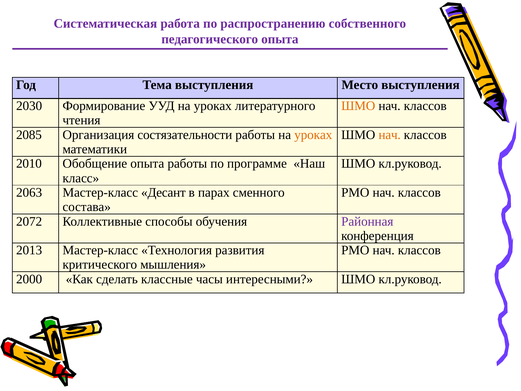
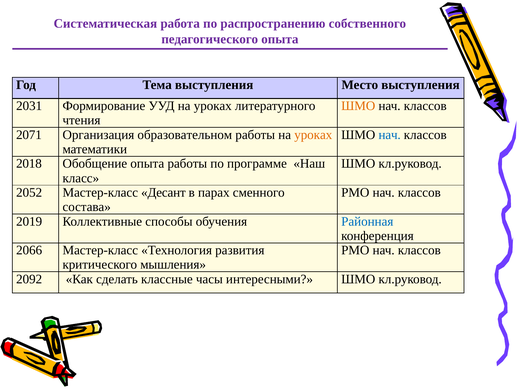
2030: 2030 -> 2031
2085: 2085 -> 2071
состязательности: состязательности -> образовательном
нач at (390, 135) colour: orange -> blue
2010: 2010 -> 2018
2063: 2063 -> 2052
2072: 2072 -> 2019
Районная colour: purple -> blue
2013: 2013 -> 2066
2000: 2000 -> 2092
